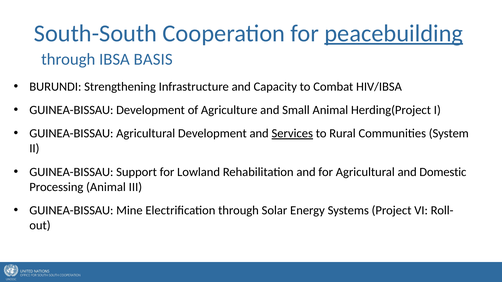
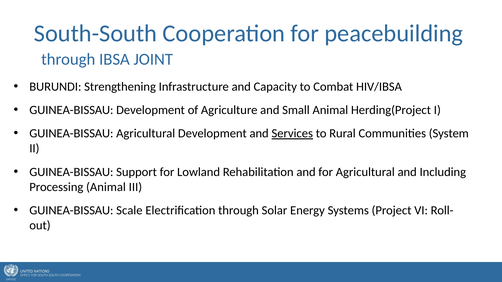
peacebuilding underline: present -> none
BASIS: BASIS -> JOINT
Domestic: Domestic -> Including
Mine: Mine -> Scale
